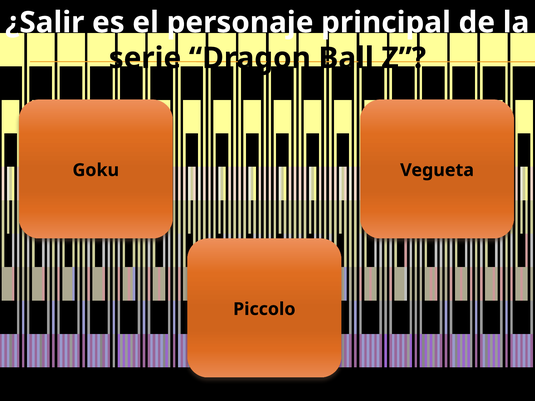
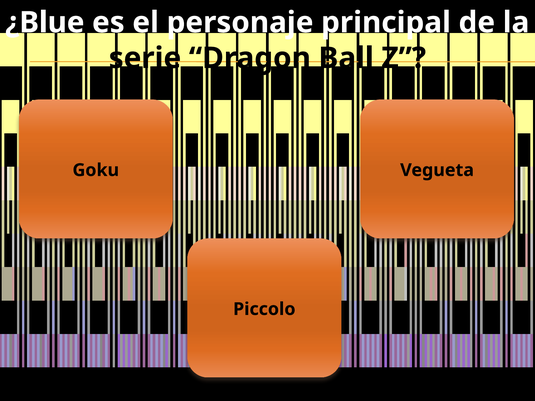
¿Salir: ¿Salir -> ¿Blue
